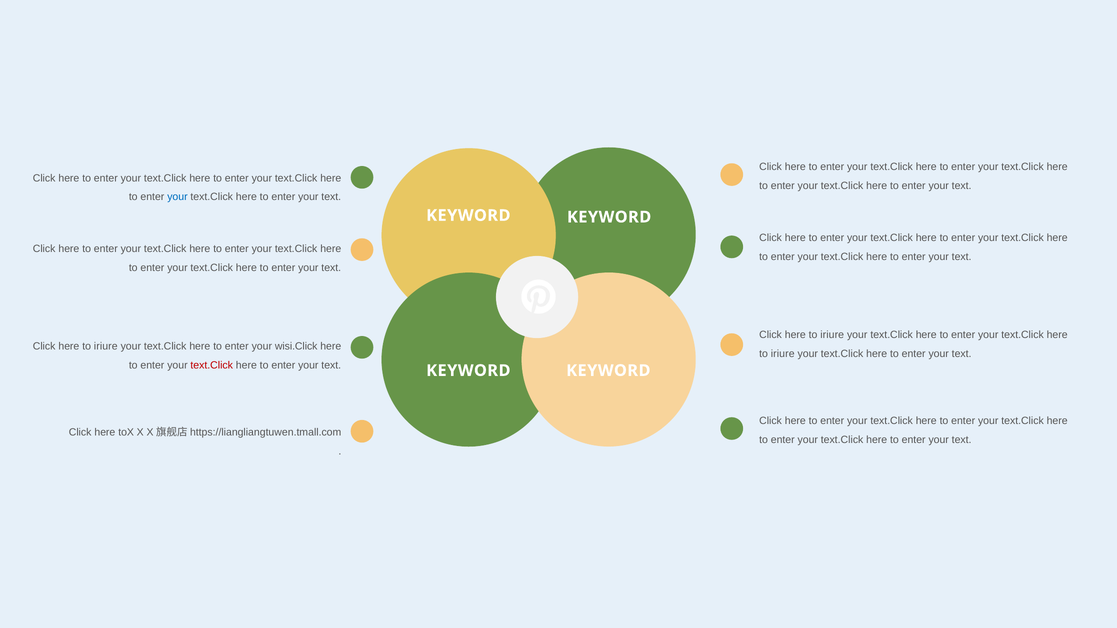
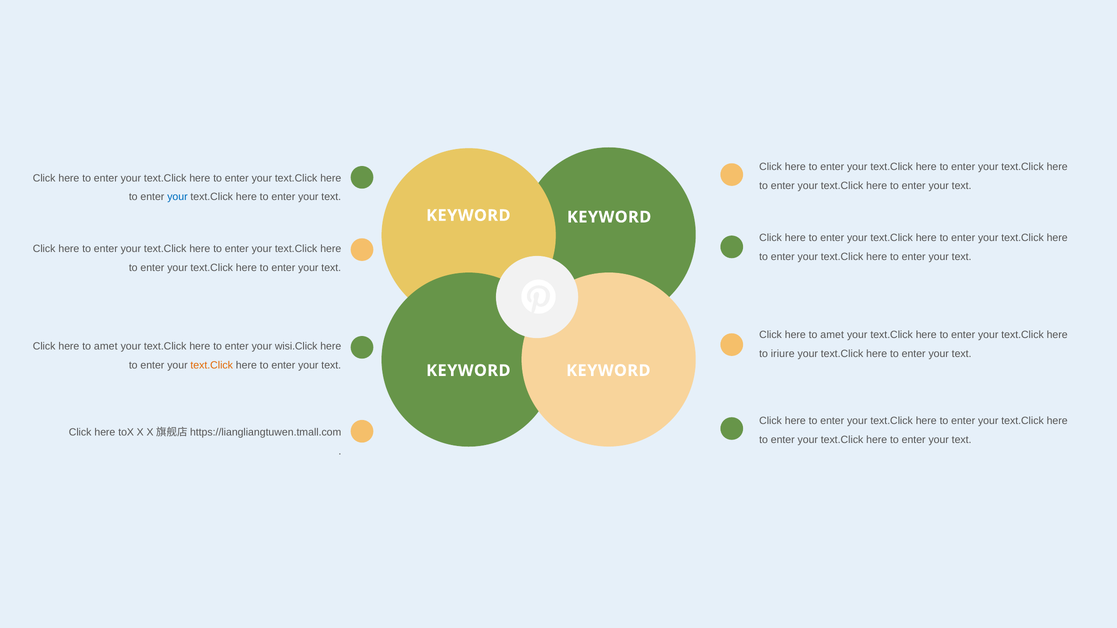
iriure at (832, 335): iriure -> amet
iriure at (106, 347): iriure -> amet
text.Click at (212, 365) colour: red -> orange
